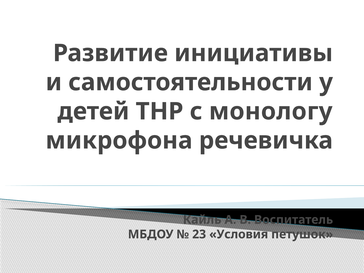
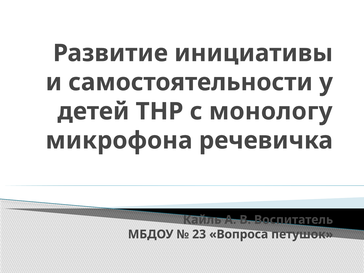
Условия: Условия -> Вопроса
